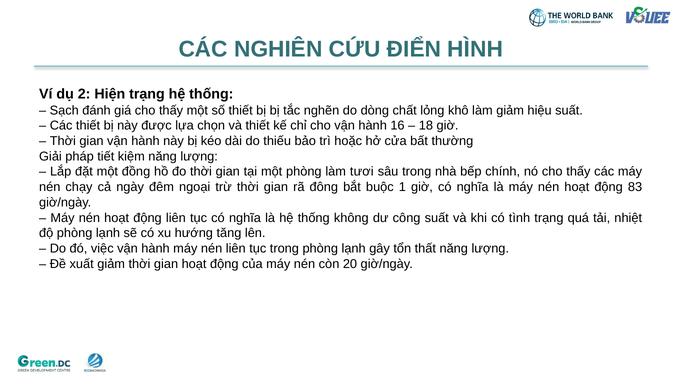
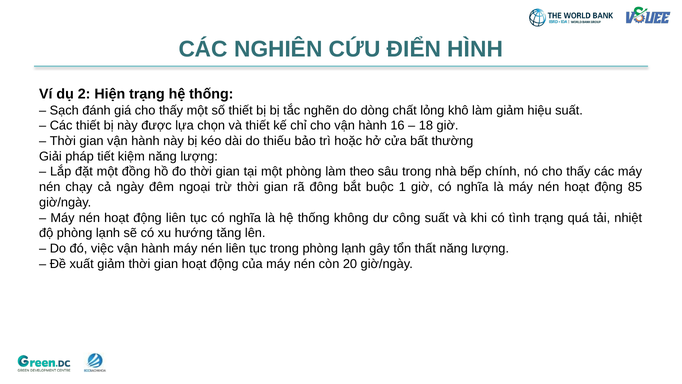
tươi: tươi -> theo
83: 83 -> 85
